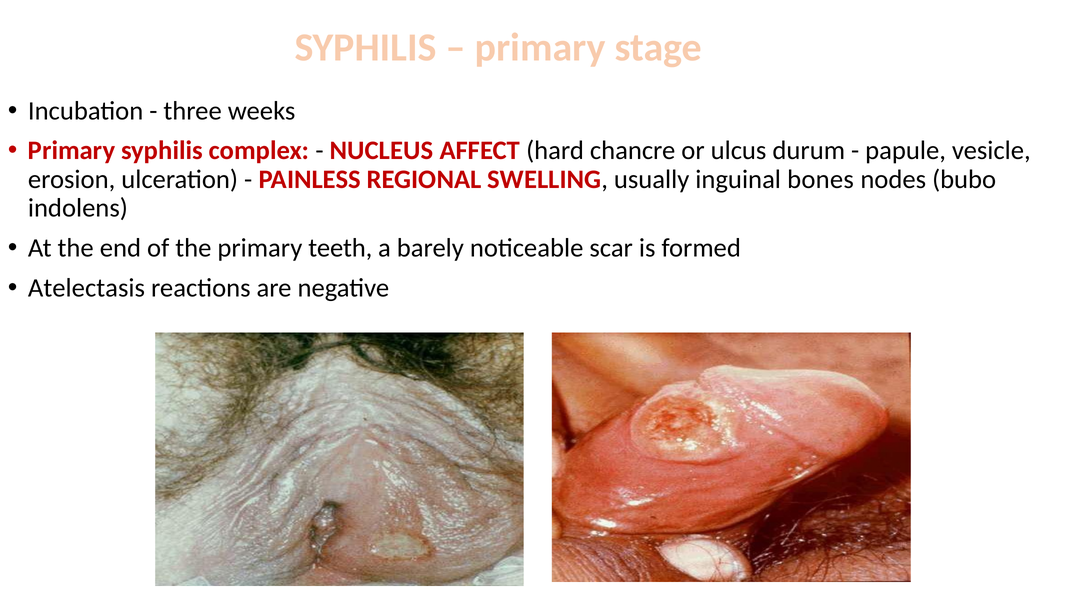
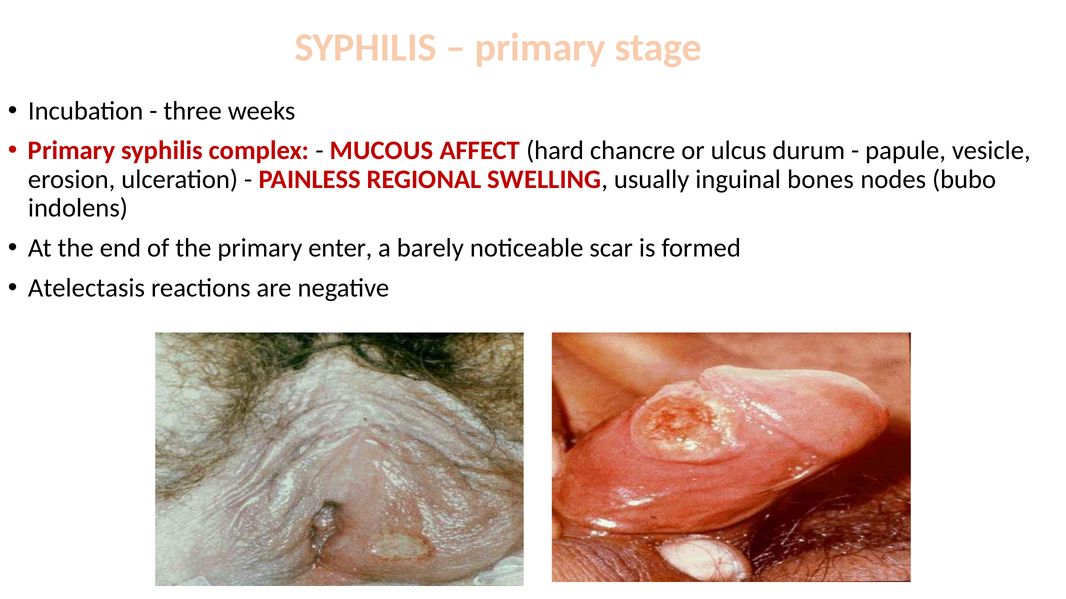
NUCLEUS: NUCLEUS -> MUCOUS
teeth: teeth -> enter
